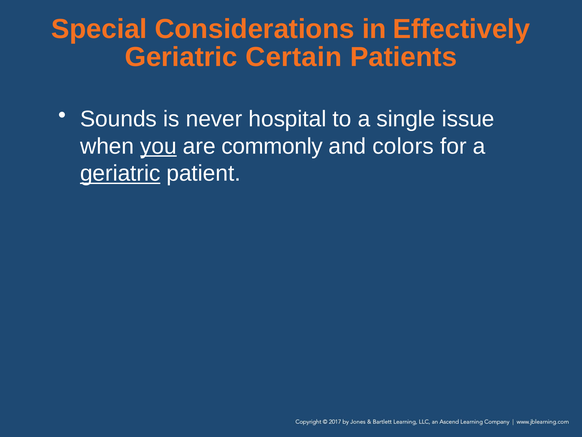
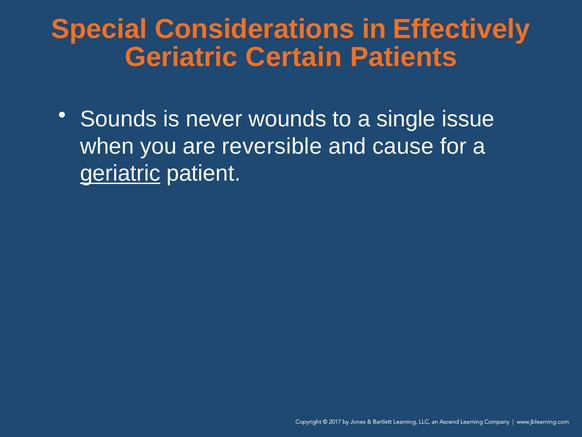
hospital: hospital -> wounds
you underline: present -> none
commonly: commonly -> reversible
colors: colors -> cause
